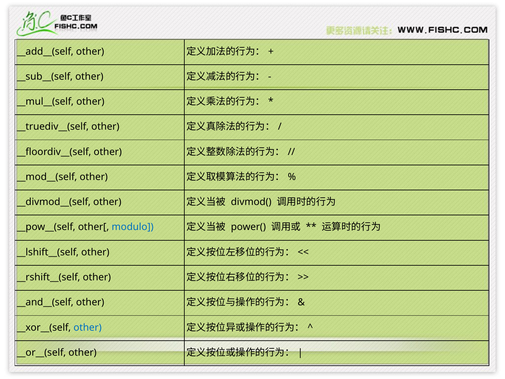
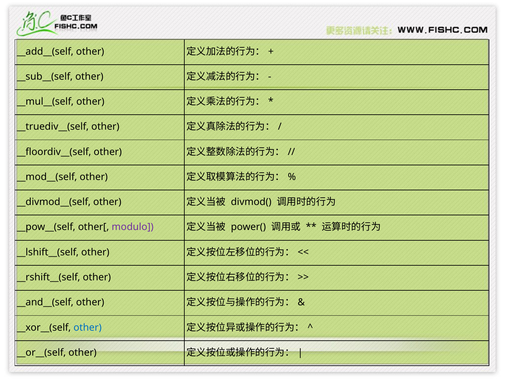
modulo colour: blue -> purple
